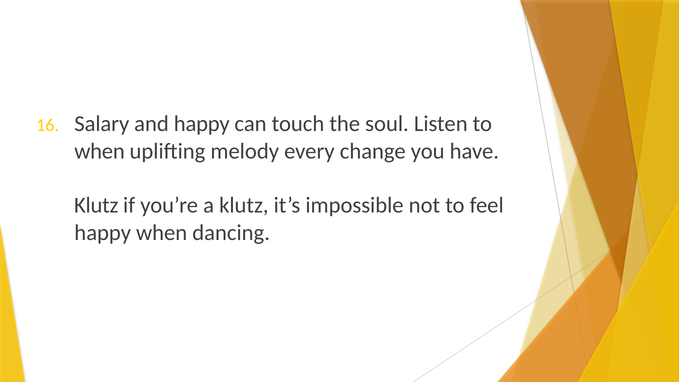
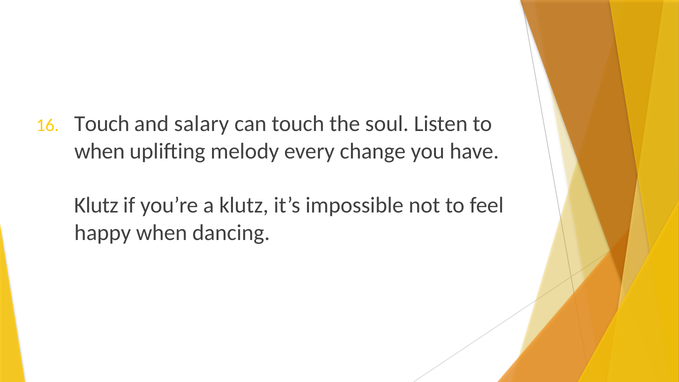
Salary at (102, 124): Salary -> Touch
and happy: happy -> salary
